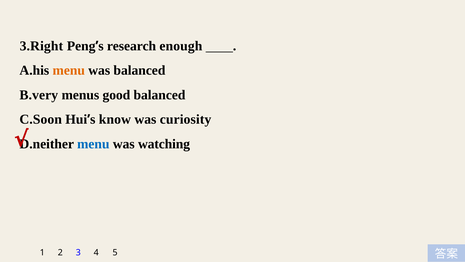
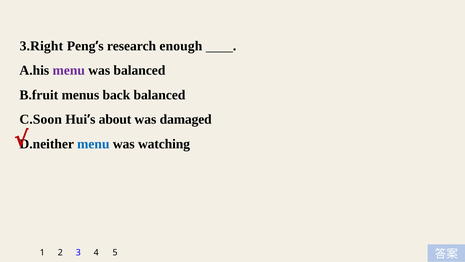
menu at (69, 70) colour: orange -> purple
B.very: B.very -> B.fruit
good: good -> back
know: know -> about
curiosity: curiosity -> damaged
